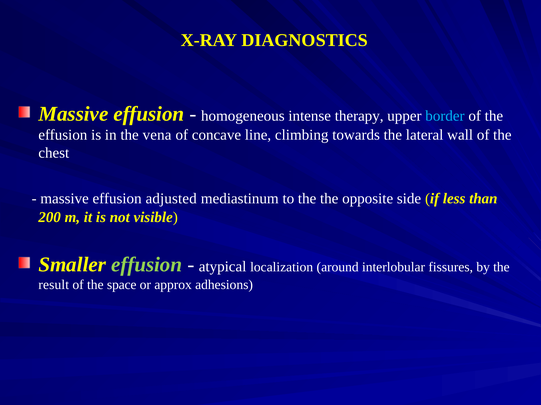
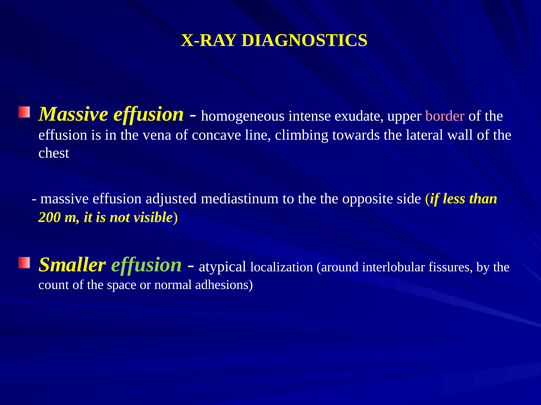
therapy: therapy -> exudate
border colour: light blue -> pink
result: result -> count
approx: approx -> normal
